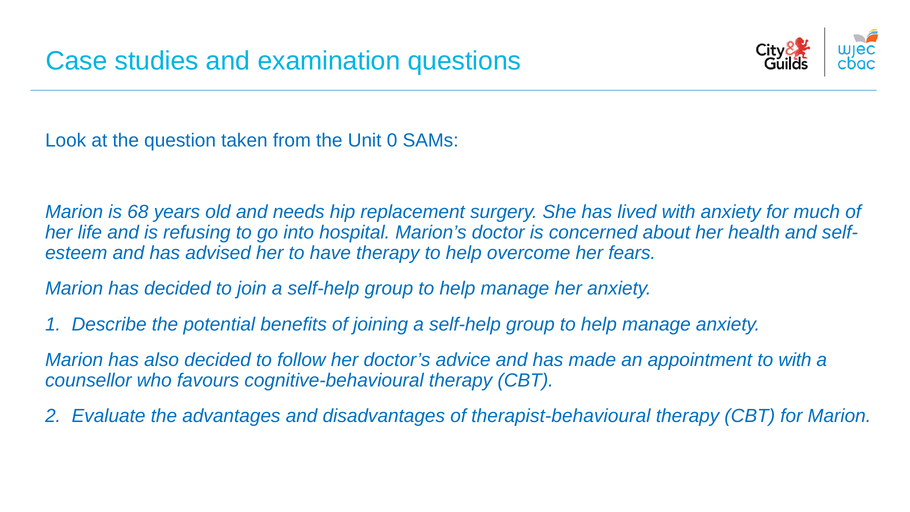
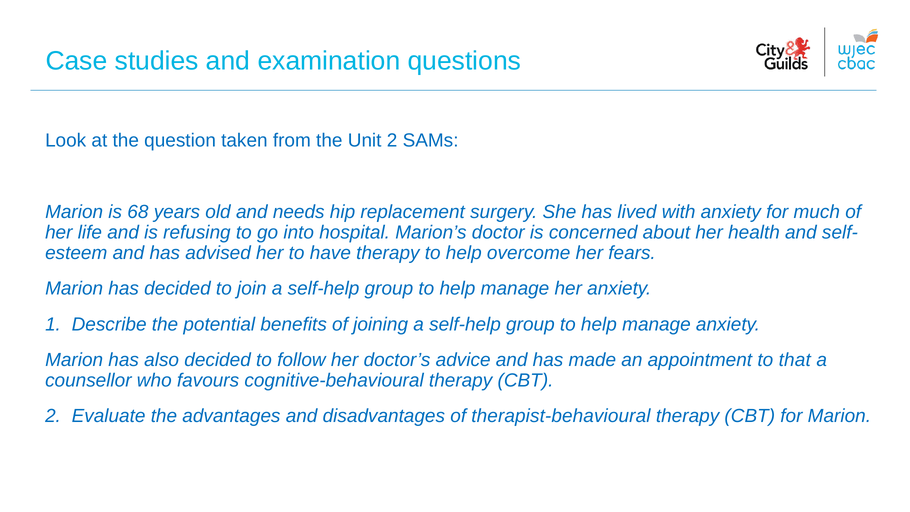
Unit 0: 0 -> 2
to with: with -> that
